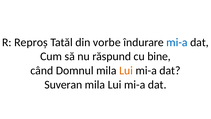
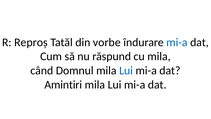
cu bine: bine -> mila
Lui at (126, 70) colour: orange -> blue
Suveran: Suveran -> Amintiri
